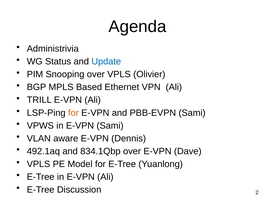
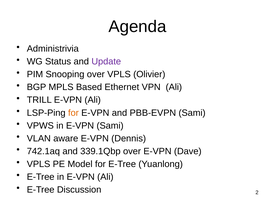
Update colour: blue -> purple
492.1aq: 492.1aq -> 742.1aq
834.1Qbp: 834.1Qbp -> 339.1Qbp
